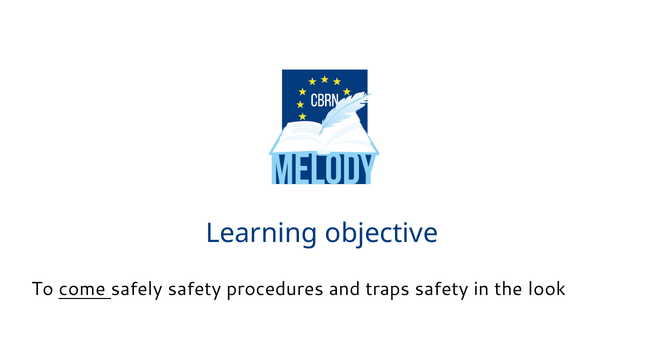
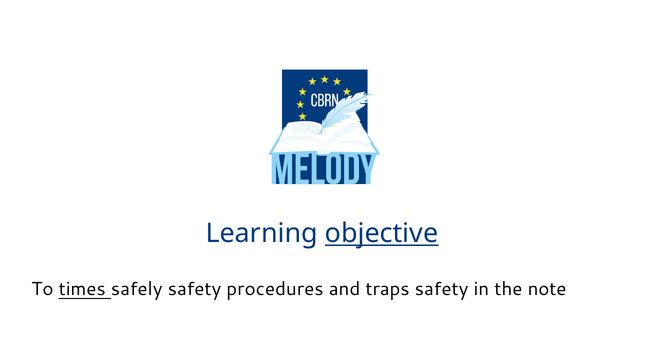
objective underline: none -> present
come: come -> times
look: look -> note
